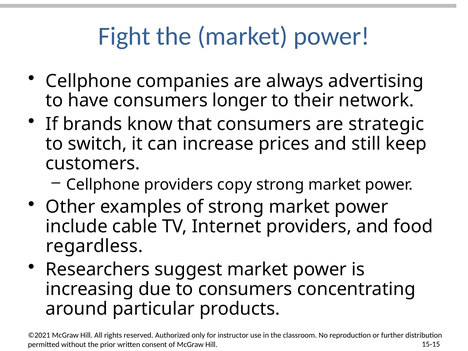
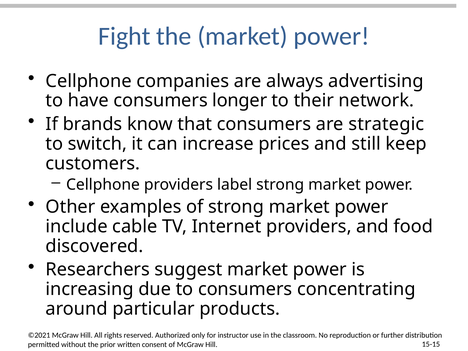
copy: copy -> label
regardless: regardless -> discovered
